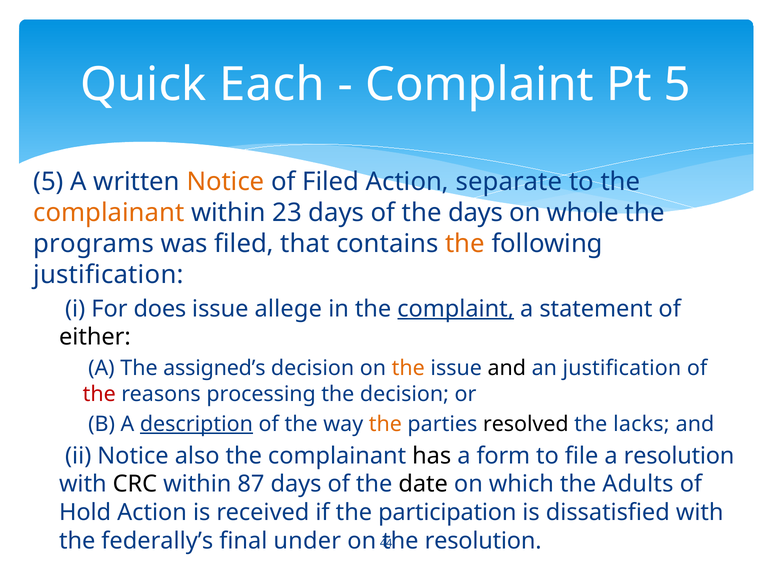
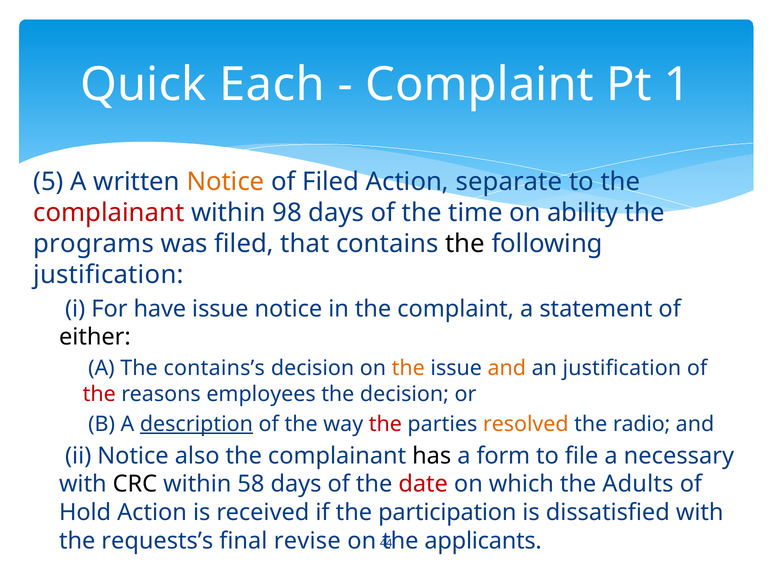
Pt 5: 5 -> 1
complainant at (109, 213) colour: orange -> red
23: 23 -> 98
the days: days -> time
whole: whole -> ability
the at (465, 244) colour: orange -> black
does: does -> have
issue allege: allege -> notice
complaint at (456, 309) underline: present -> none
assigned’s: assigned’s -> contains’s
and at (507, 368) colour: black -> orange
processing: processing -> employees
the at (385, 424) colour: orange -> red
resolved colour: black -> orange
lacks: lacks -> radio
a resolution: resolution -> necessary
87: 87 -> 58
date colour: black -> red
federally’s: federally’s -> requests’s
under: under -> revise
resolution at (483, 541): resolution -> applicants
